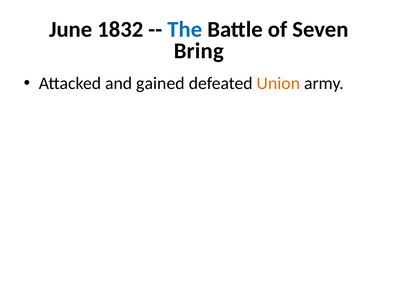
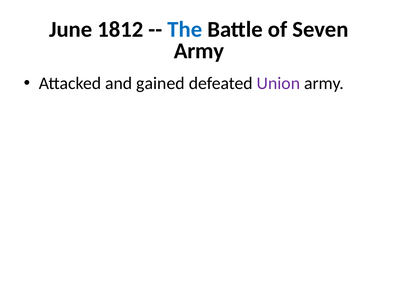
1832: 1832 -> 1812
Bring at (199, 51): Bring -> Army
Union colour: orange -> purple
